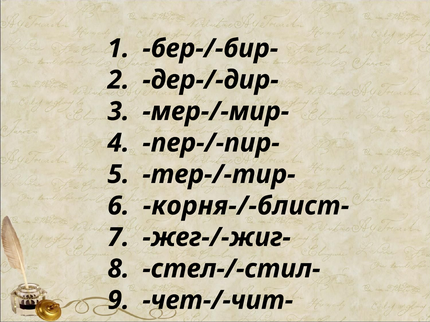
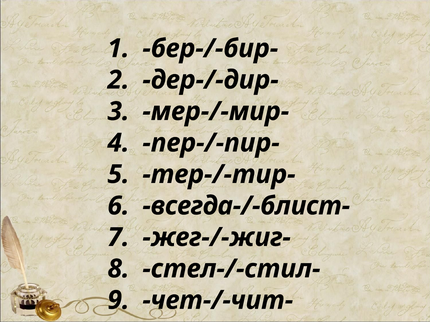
корня-/-блист-: корня-/-блист- -> всегда-/-блист-
